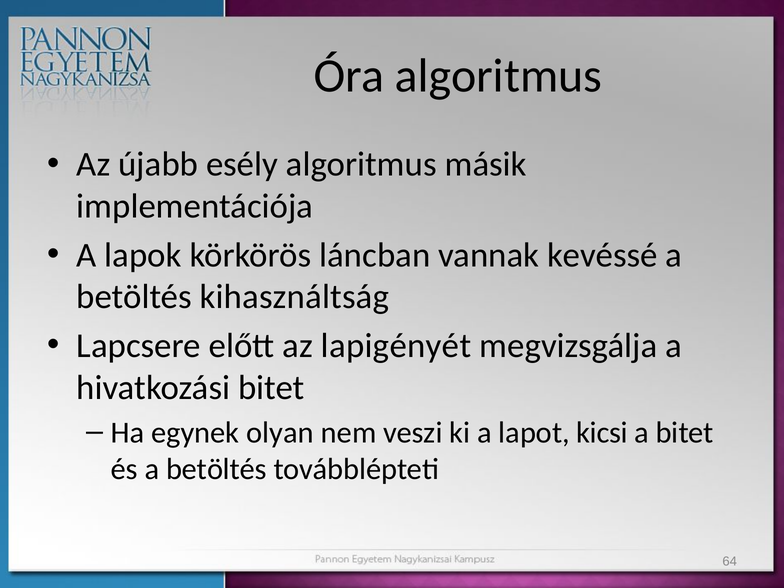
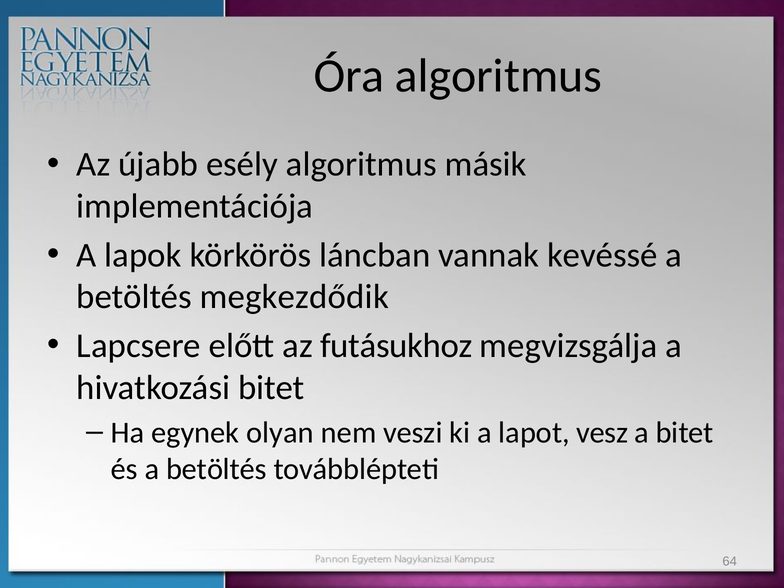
kihasználtság: kihasználtság -> megkezdődik
lapigényét: lapigényét -> futásukhoz
kicsi: kicsi -> vesz
